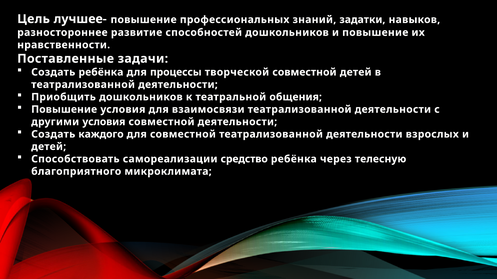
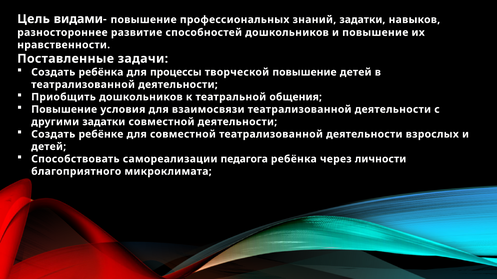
лучшее-: лучшее- -> видами-
творческой совместной: совместной -> повышение
другими условия: условия -> задатки
каждого: каждого -> ребёнке
средство: средство -> педагога
телесную: телесную -> личности
